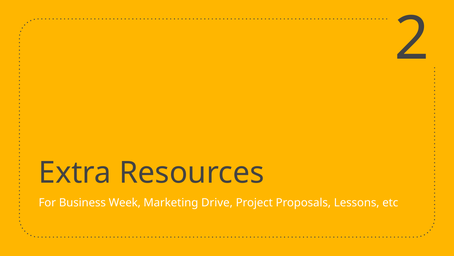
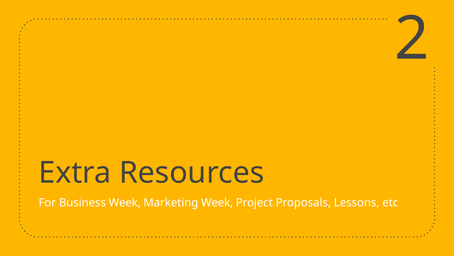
Marketing Drive: Drive -> Week
